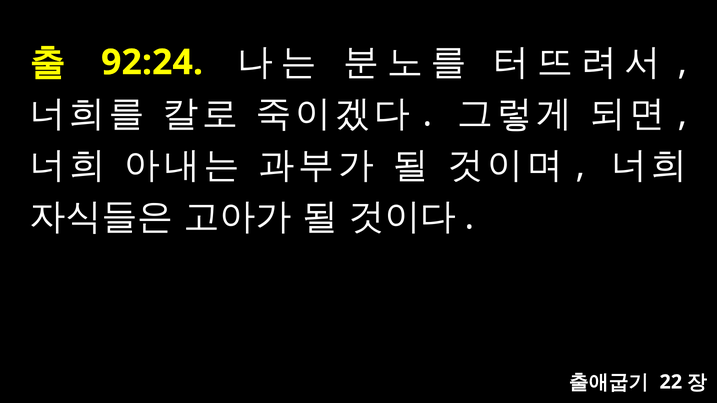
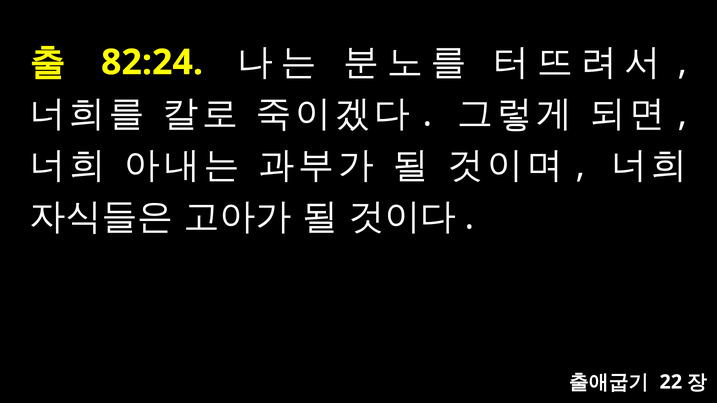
92:24: 92:24 -> 82:24
